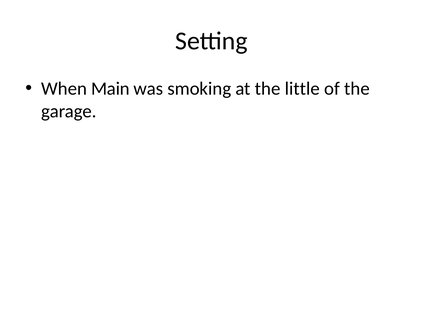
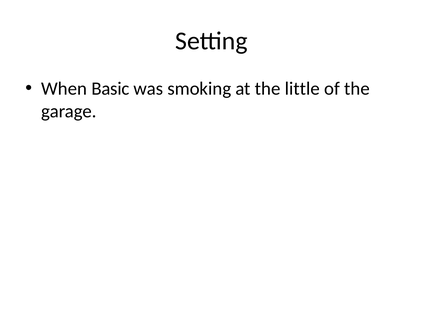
Main: Main -> Basic
